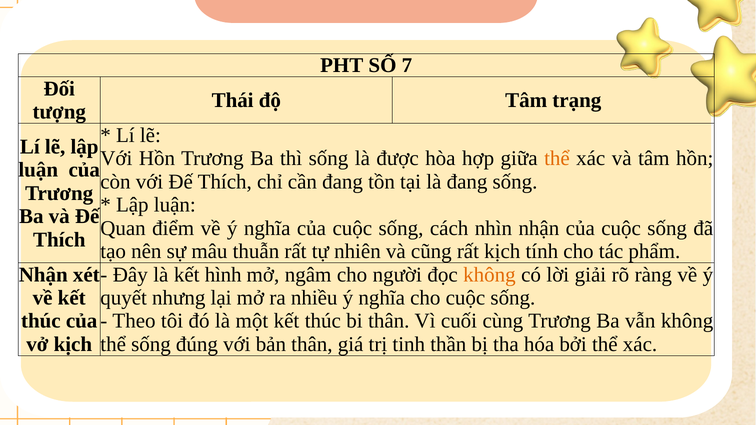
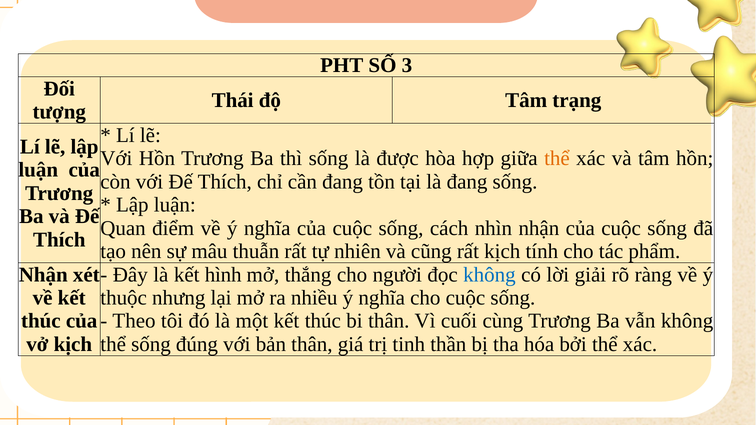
7: 7 -> 3
ngâm: ngâm -> thắng
không at (489, 275) colour: orange -> blue
quyết: quyết -> thuộc
